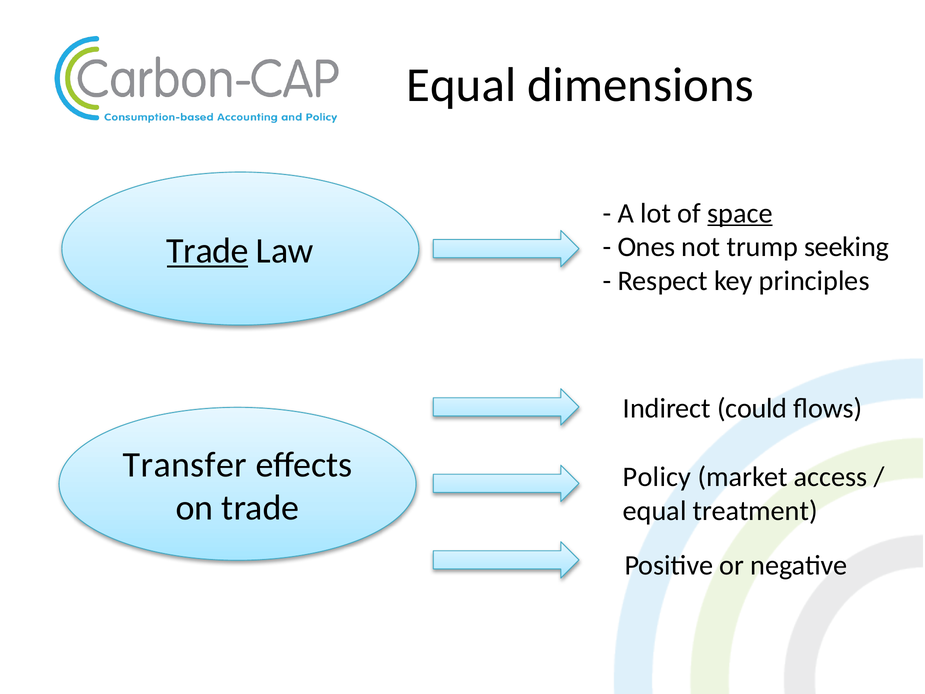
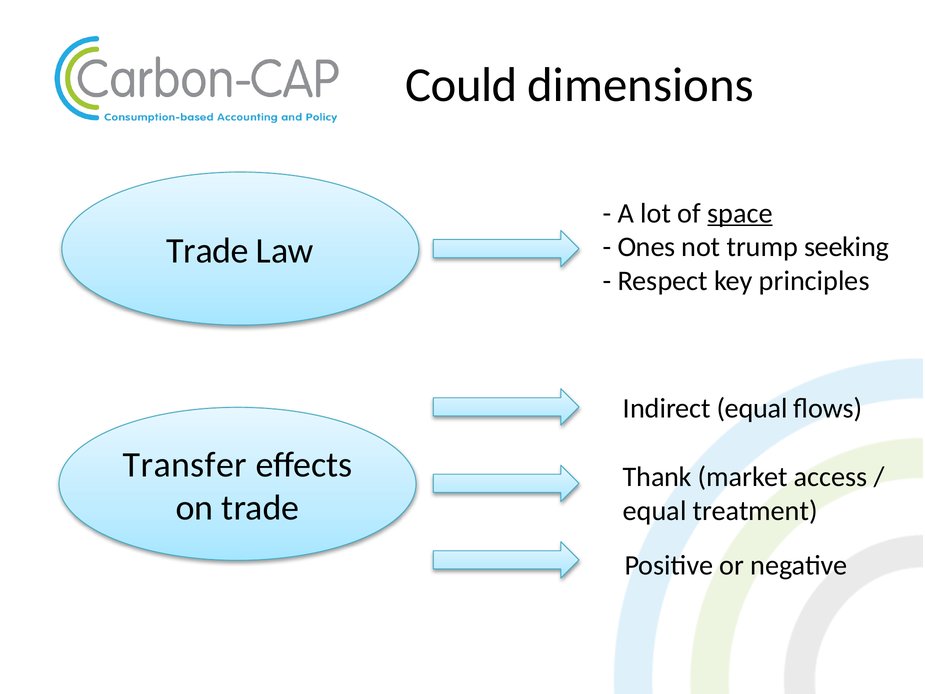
Equal at (461, 85): Equal -> Could
Trade at (208, 251) underline: present -> none
Indirect could: could -> equal
Policy: Policy -> Thank
